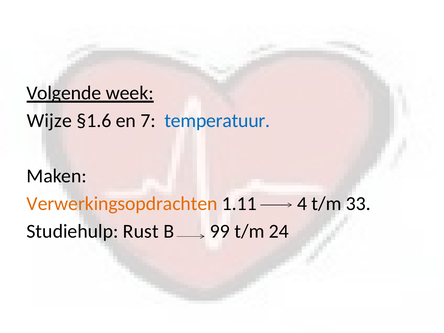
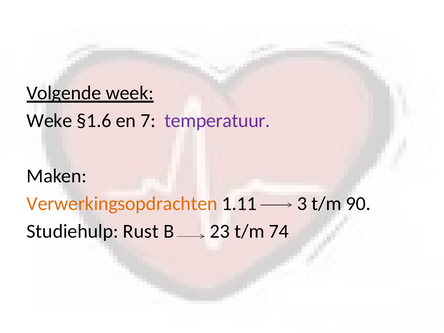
Wijze: Wijze -> Weke
temperatuur colour: blue -> purple
4: 4 -> 3
33: 33 -> 90
99: 99 -> 23
24: 24 -> 74
